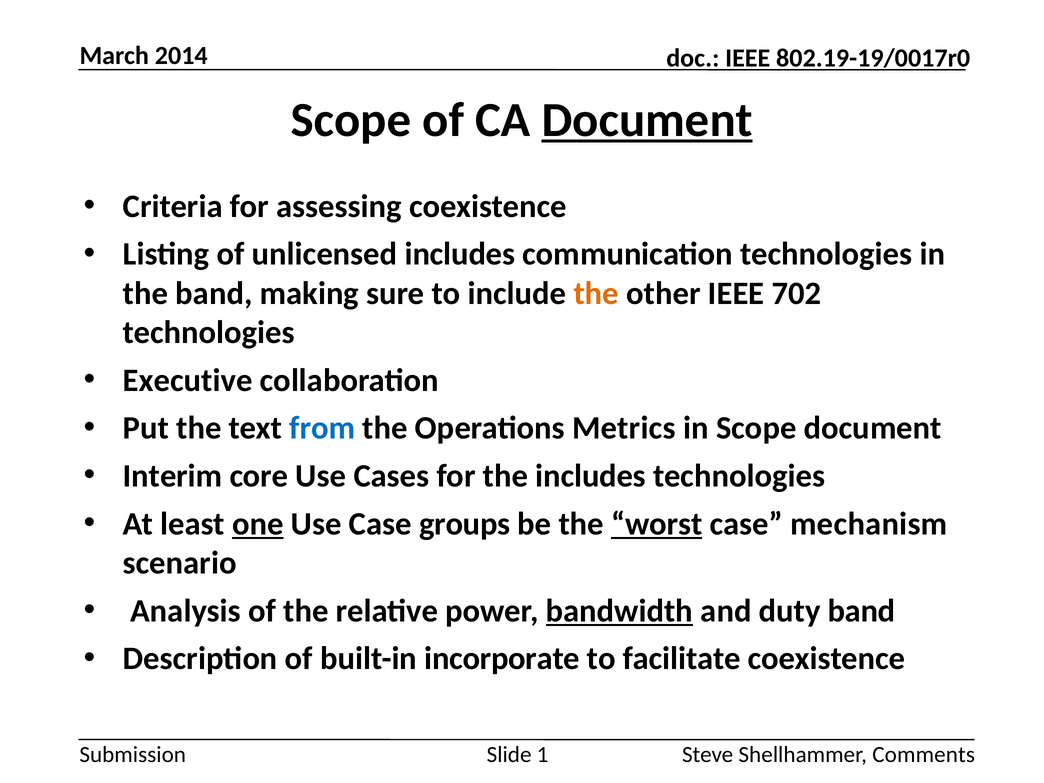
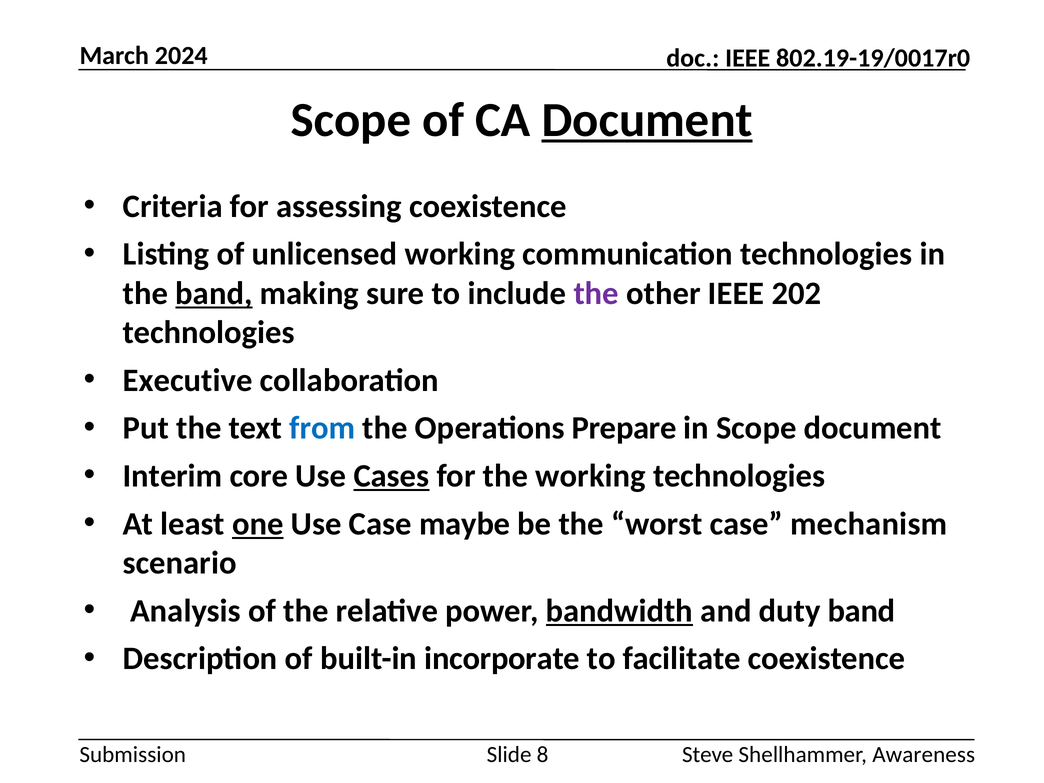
2014: 2014 -> 2024
unlicensed includes: includes -> working
band at (214, 293) underline: none -> present
the at (596, 293) colour: orange -> purple
702: 702 -> 202
Metrics: Metrics -> Prepare
Cases underline: none -> present
the includes: includes -> working
groups: groups -> maybe
worst underline: present -> none
1: 1 -> 8
Comments: Comments -> Awareness
